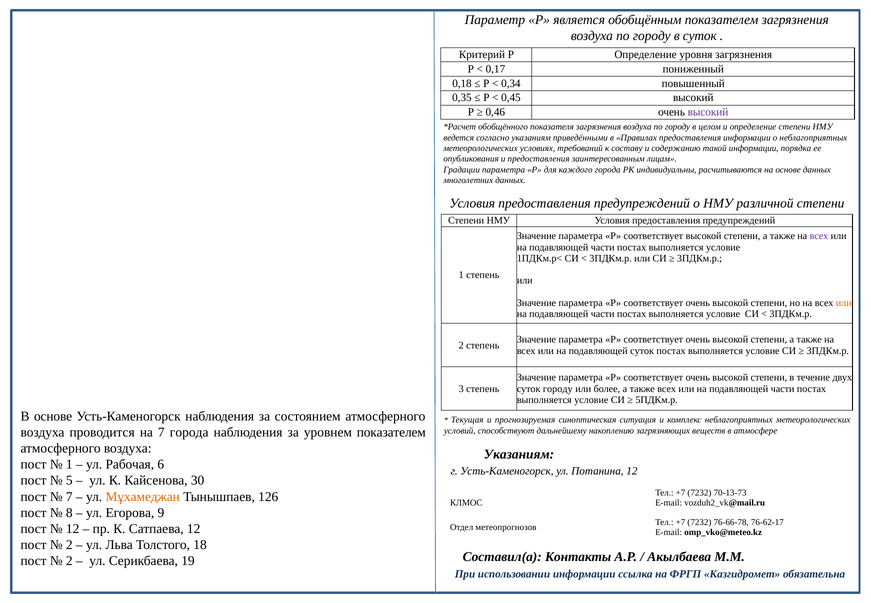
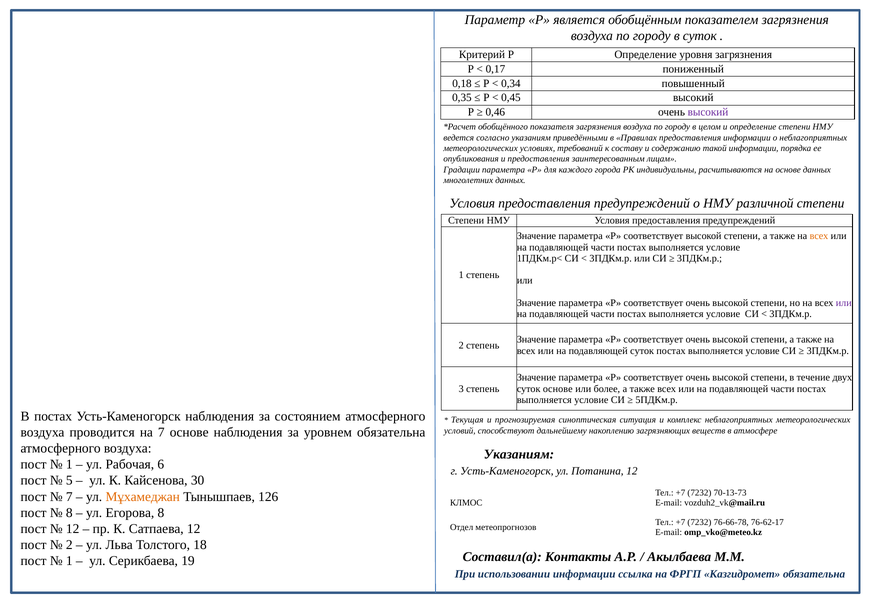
всех at (819, 236) colour: purple -> orange
или at (844, 303) colour: orange -> purple
суток городу: городу -> основе
В основе: основе -> постах
7 города: города -> основе
уровнем показателем: показателем -> обязательна
Егорова 9: 9 -> 8
2 at (69, 561): 2 -> 1
